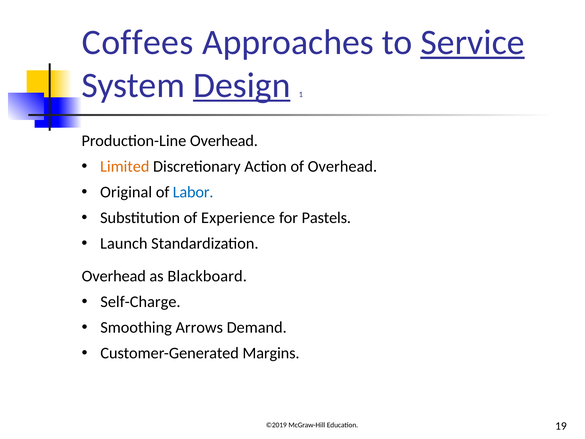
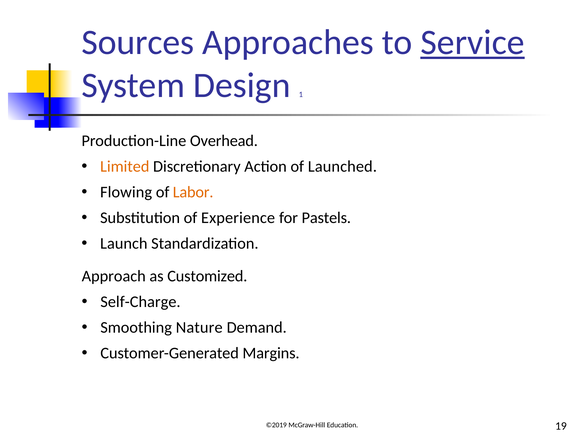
Coffees: Coffees -> Sources
Design underline: present -> none
of Overhead: Overhead -> Launched
Original: Original -> Flowing
Labor colour: blue -> orange
Overhead at (114, 276): Overhead -> Approach
Blackboard: Blackboard -> Customized
Arrows: Arrows -> Nature
